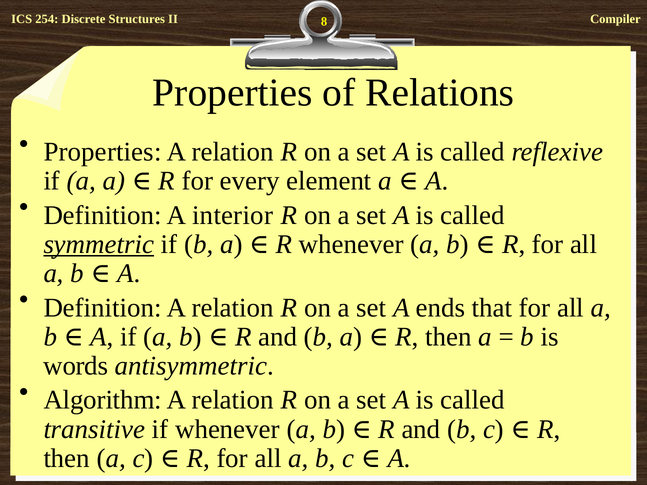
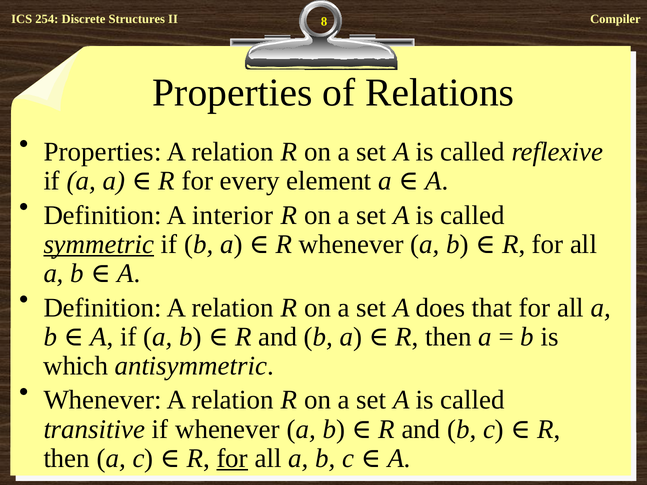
ends: ends -> does
words: words -> which
Algorithm at (103, 400): Algorithm -> Whenever
for at (232, 459) underline: none -> present
